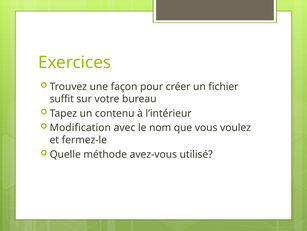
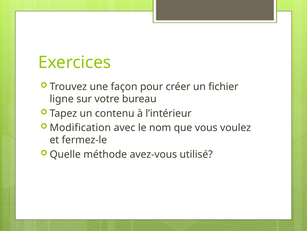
suffit: suffit -> ligne
